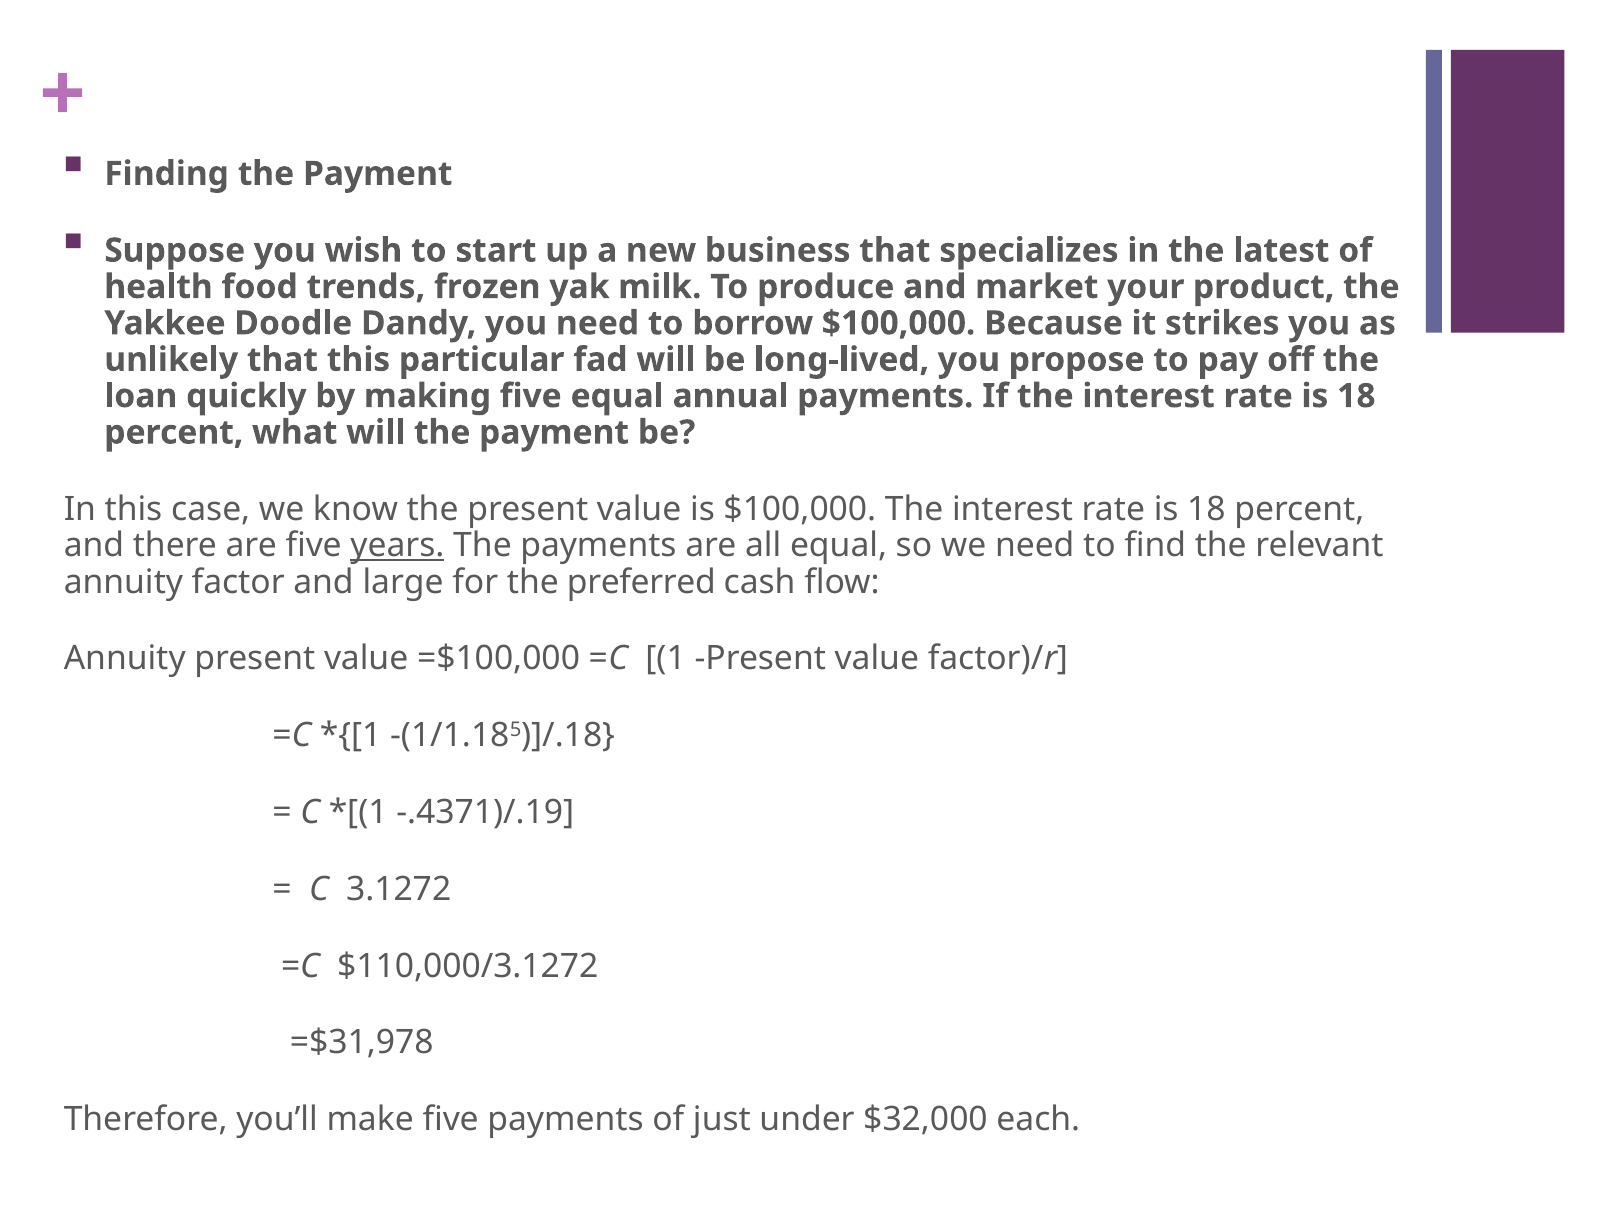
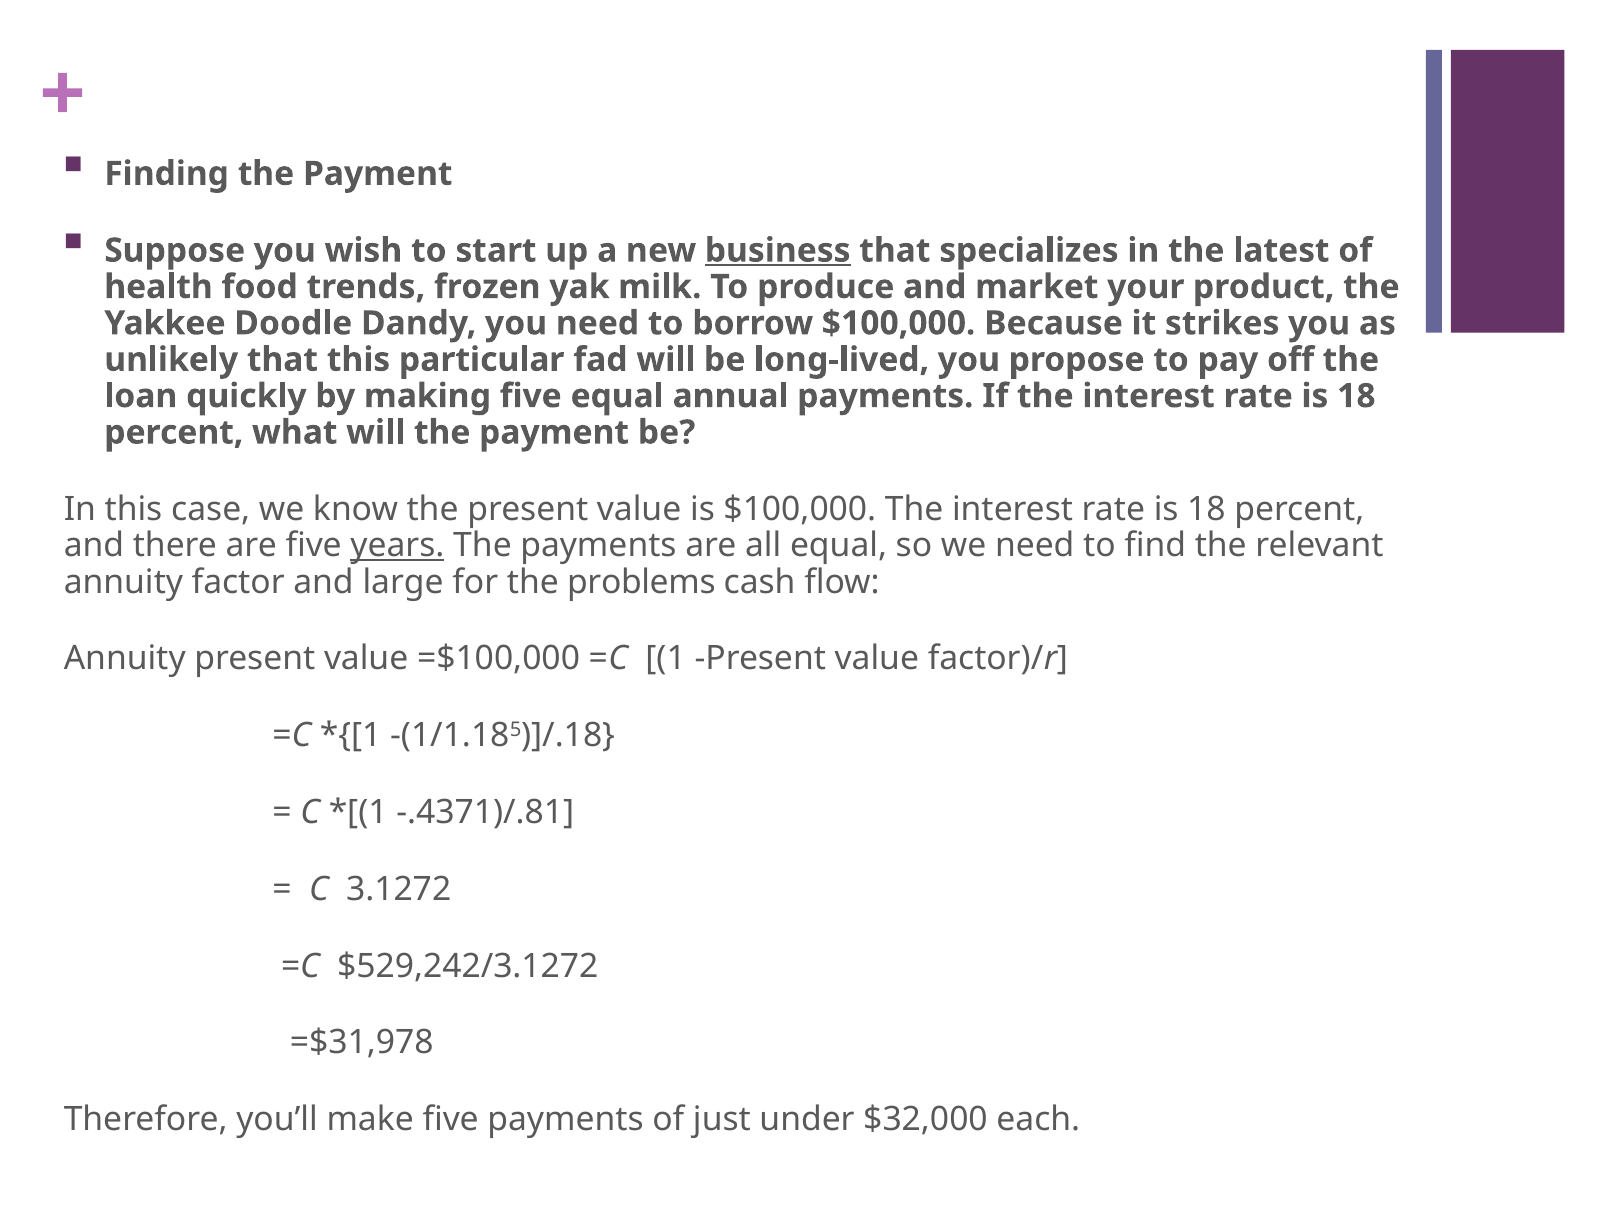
business underline: none -> present
preferred: preferred -> problems
-.4371)/.19: -.4371)/.19 -> -.4371)/.81
$110,000/3.1272: $110,000/3.1272 -> $529,242/3.1272
